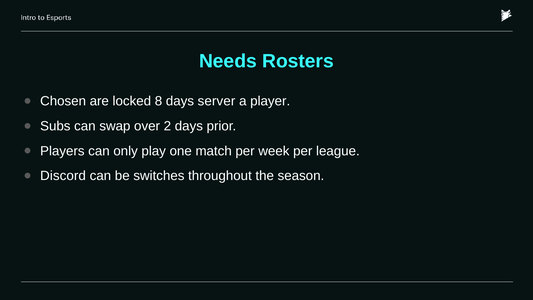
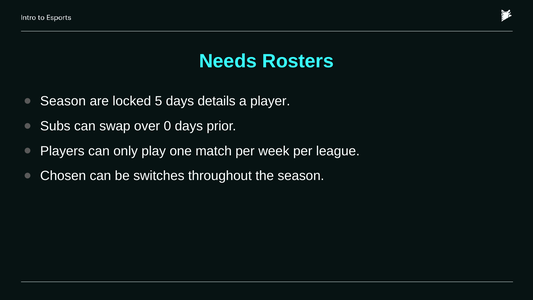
Chosen at (63, 101): Chosen -> Season
8: 8 -> 5
server: server -> details
2: 2 -> 0
Discord: Discord -> Chosen
